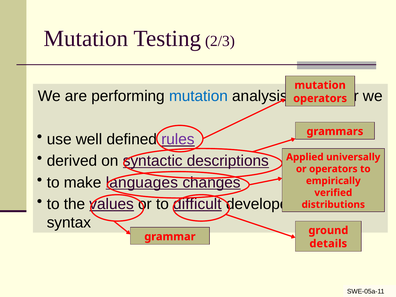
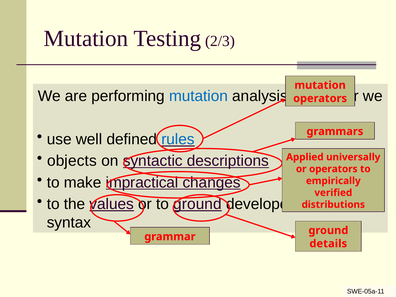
rules colour: purple -> blue
derived: derived -> objects
languages: languages -> impractical
to difficult: difficult -> ground
